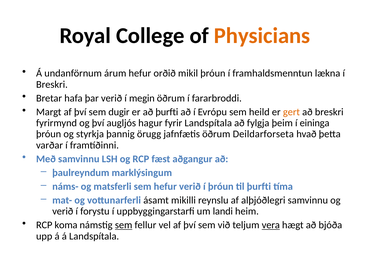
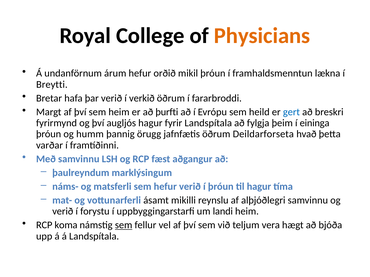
Breskri at (52, 85): Breskri -> Breytti
megin: megin -> verkið
sem dugir: dugir -> heim
gert colour: orange -> blue
styrkja: styrkja -> humm
til þurfti: þurfti -> hagur
vera underline: present -> none
